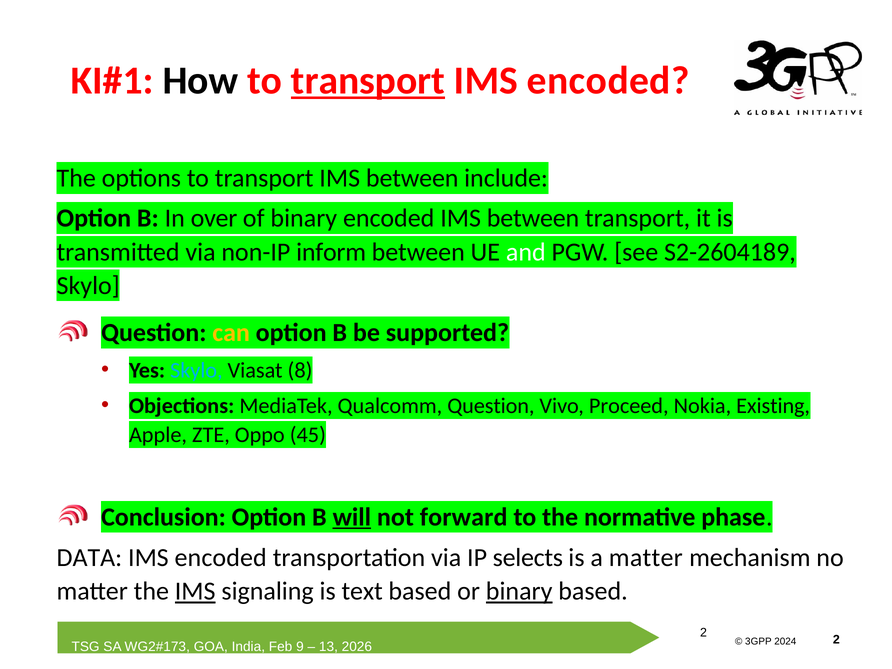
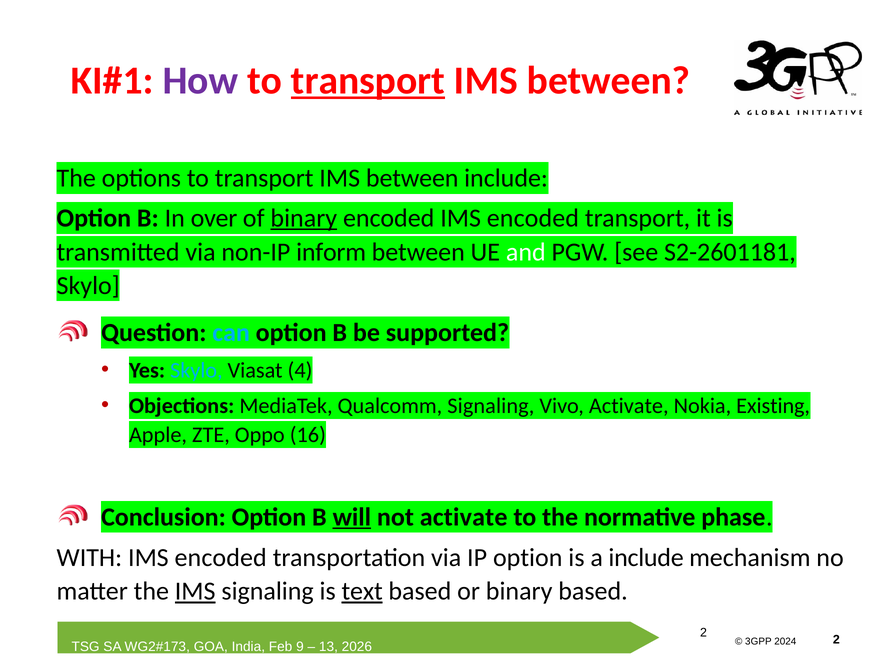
How colour: black -> purple
encoded at (608, 81): encoded -> between
binary at (304, 218) underline: none -> present
encoded IMS between: between -> encoded
S2-2604189: S2-2604189 -> S2-2601181
can colour: yellow -> light blue
8: 8 -> 4
Qualcomm Question: Question -> Signaling
Vivo Proceed: Proceed -> Activate
45: 45 -> 16
not forward: forward -> activate
DATA: DATA -> WITH
IP selects: selects -> option
a matter: matter -> include
text underline: none -> present
binary at (519, 591) underline: present -> none
